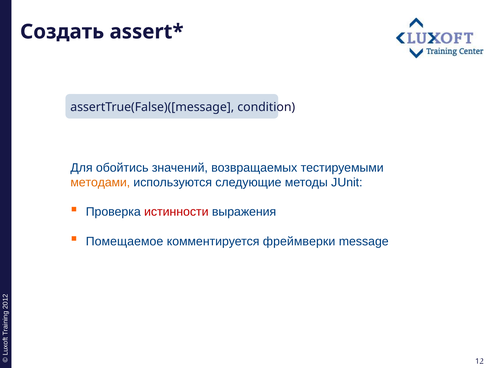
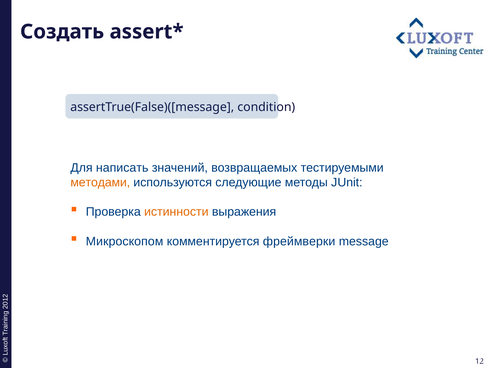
обойтись: обойтись -> написать
истинности colour: red -> orange
Помещаемое: Помещаемое -> Микроскопом
